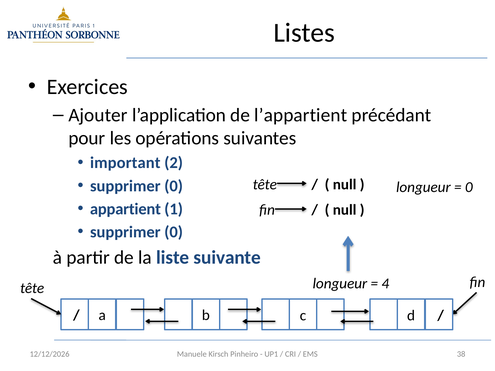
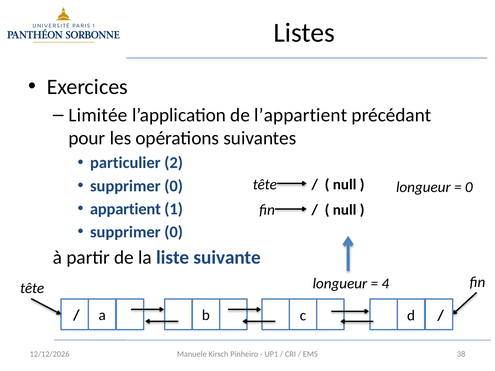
Ajouter: Ajouter -> Limitée
important: important -> particulier
